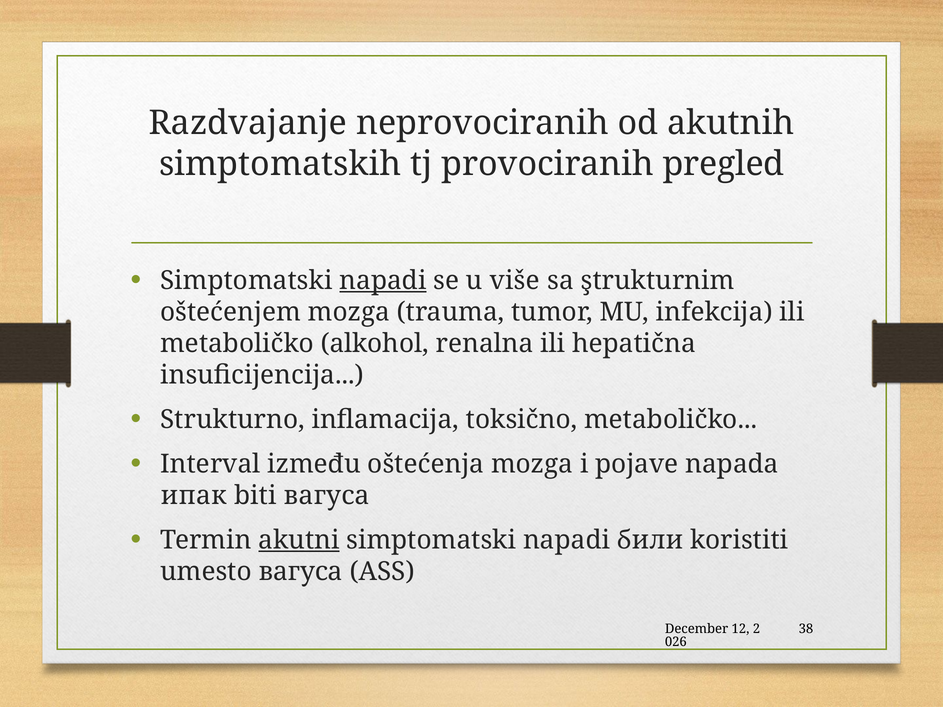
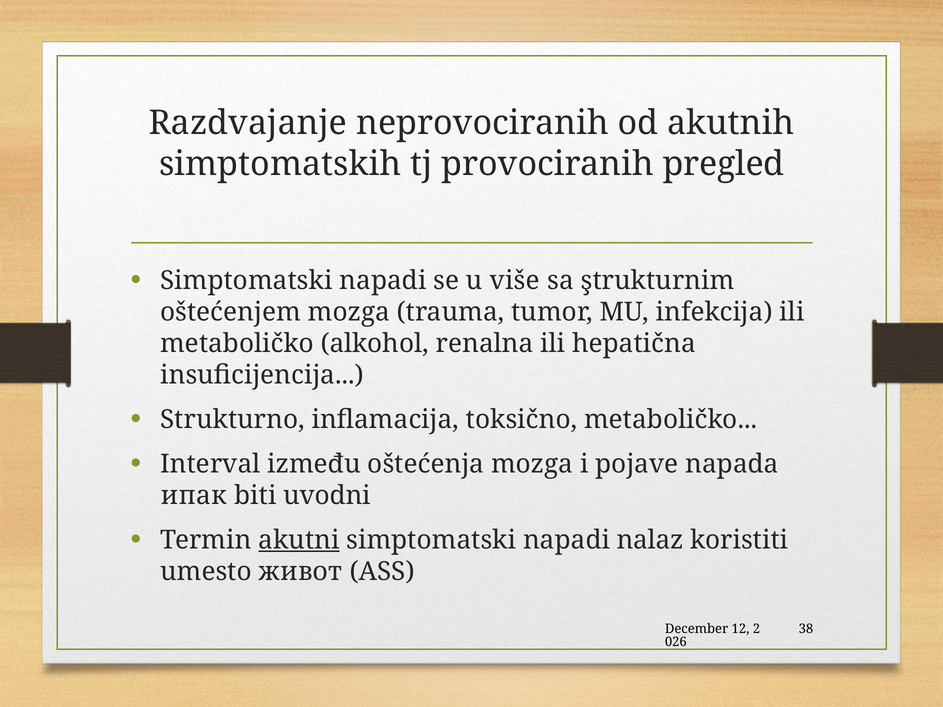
napadi at (383, 281) underline: present -> none
biti вагуса: вагуса -> uvodni
били: били -> nalaz
umesto вагуса: вагуса -> живот
